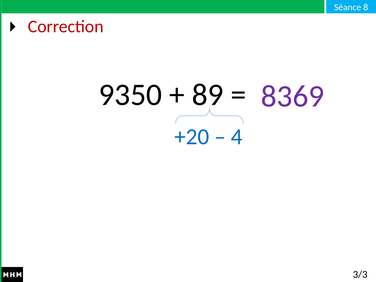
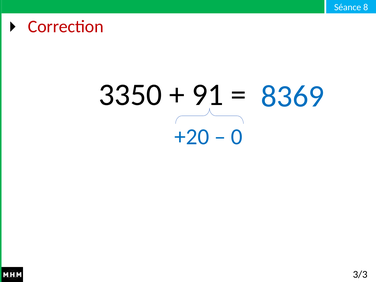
9350: 9350 -> 3350
89: 89 -> 91
8369 colour: purple -> blue
4: 4 -> 0
